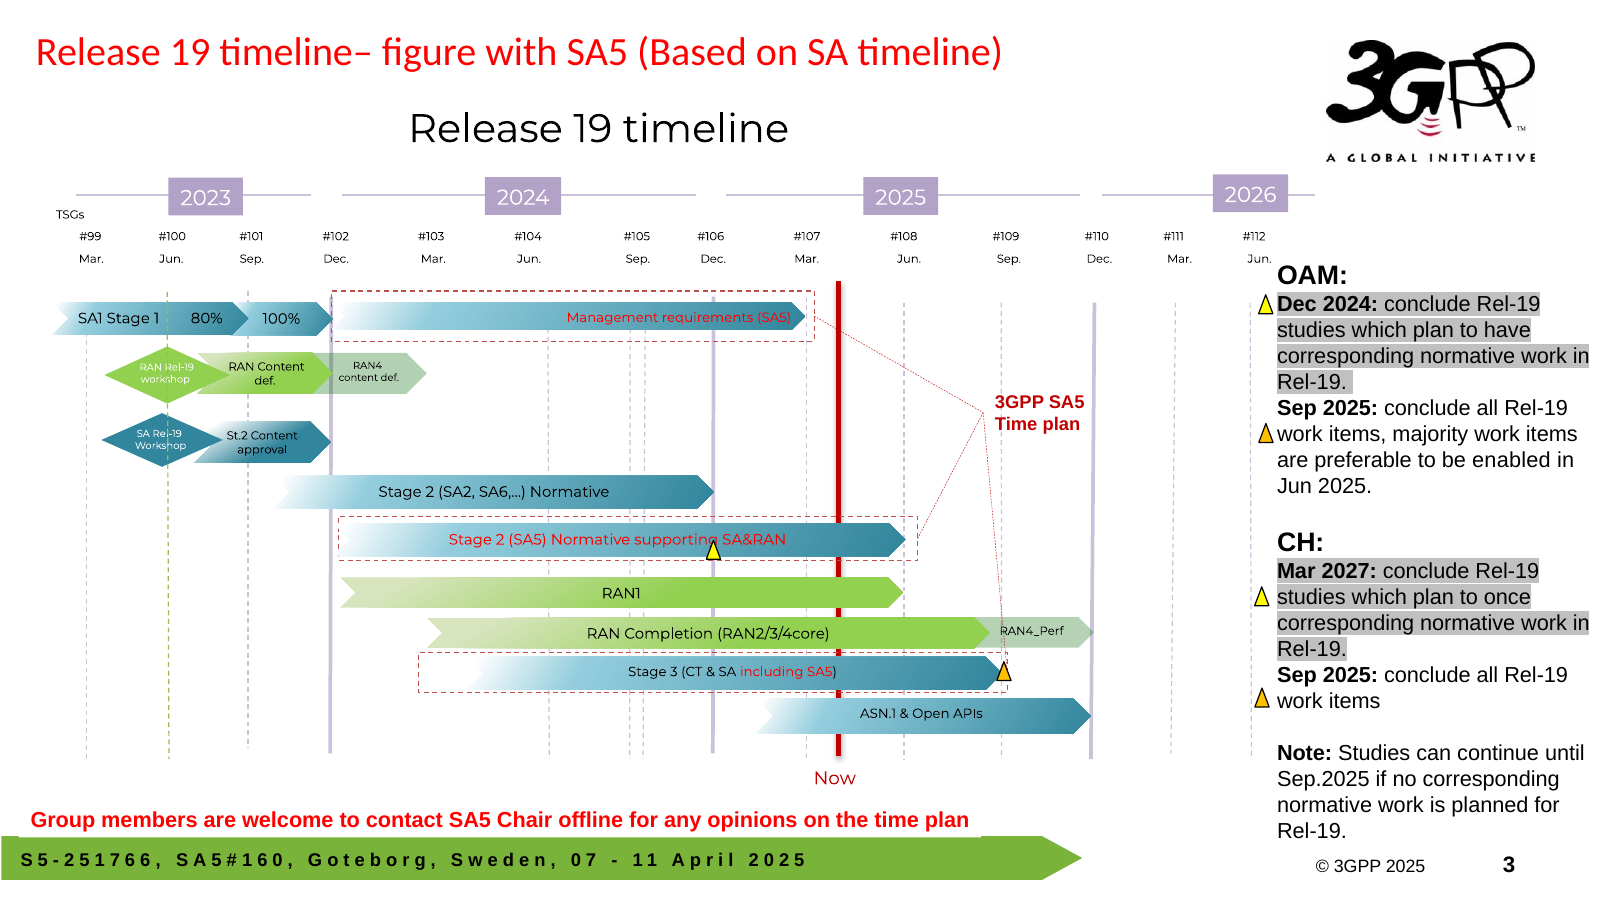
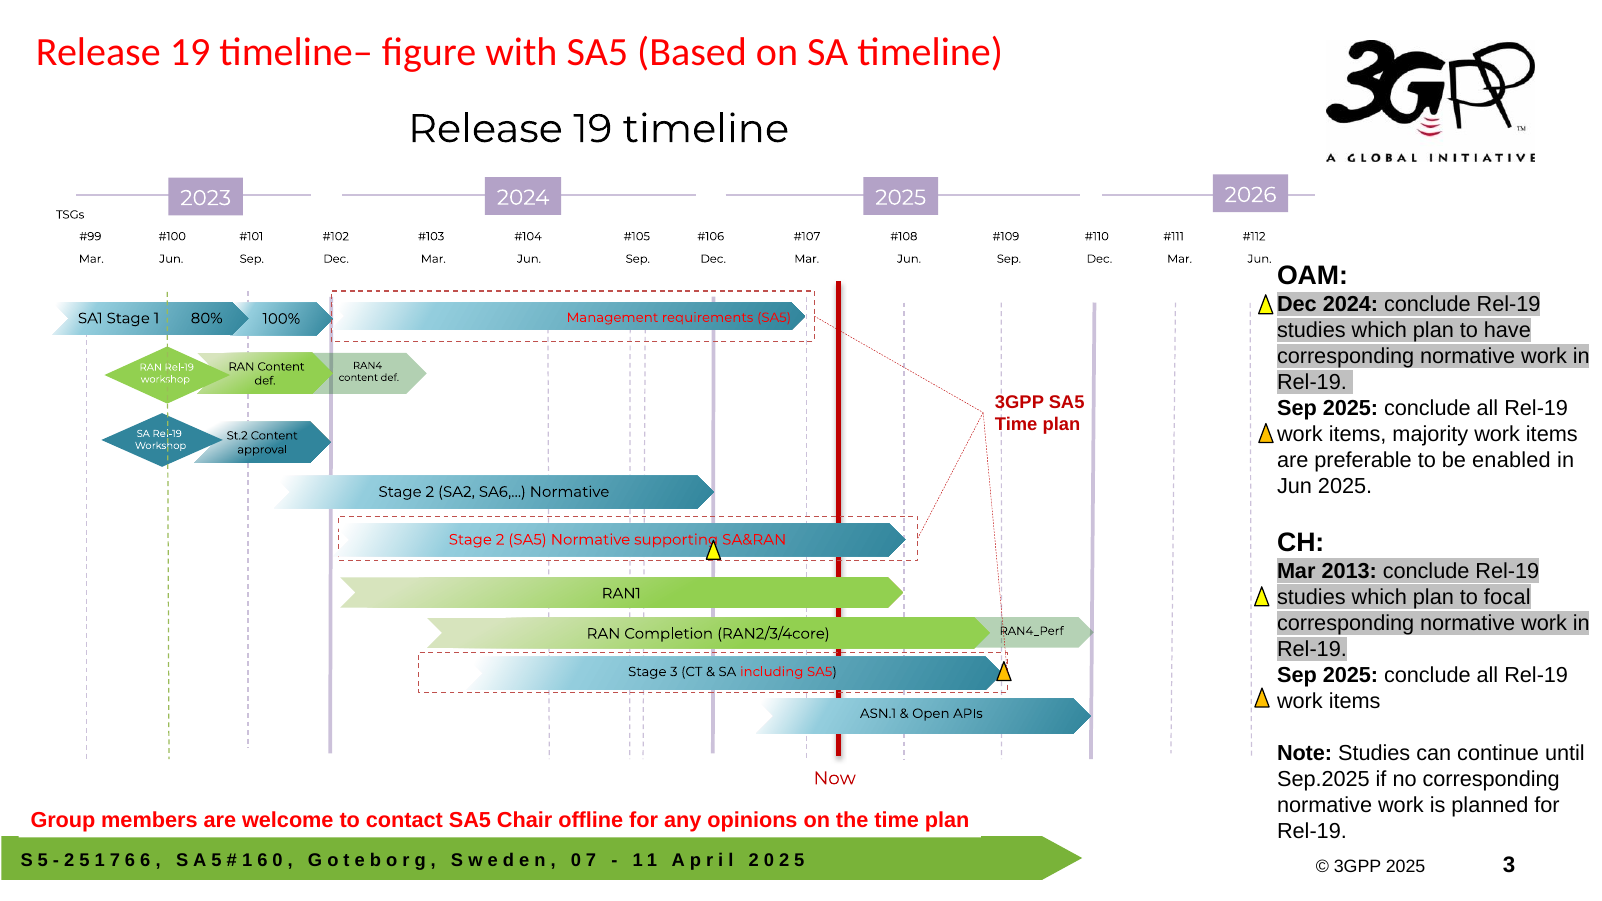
2027: 2027 -> 2013
once: once -> focal
